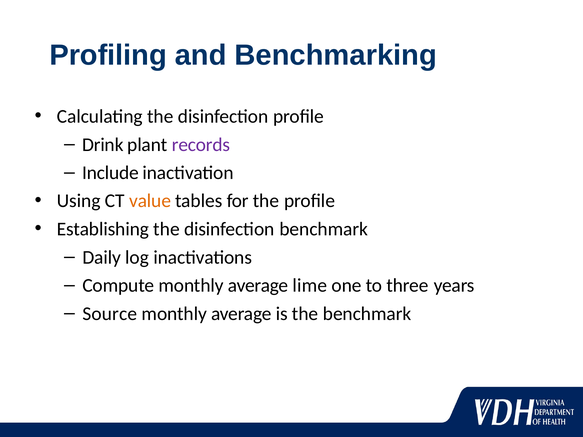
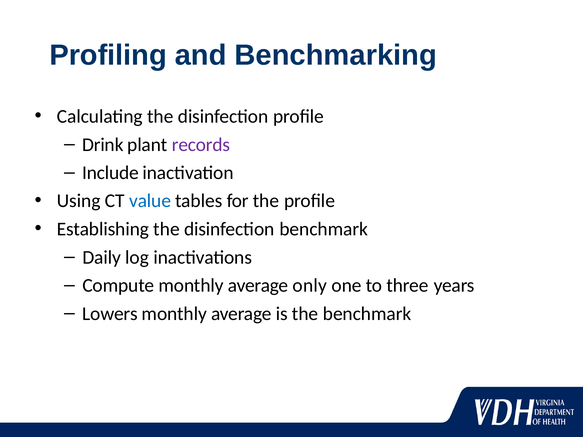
value colour: orange -> blue
lime: lime -> only
Source: Source -> Lowers
